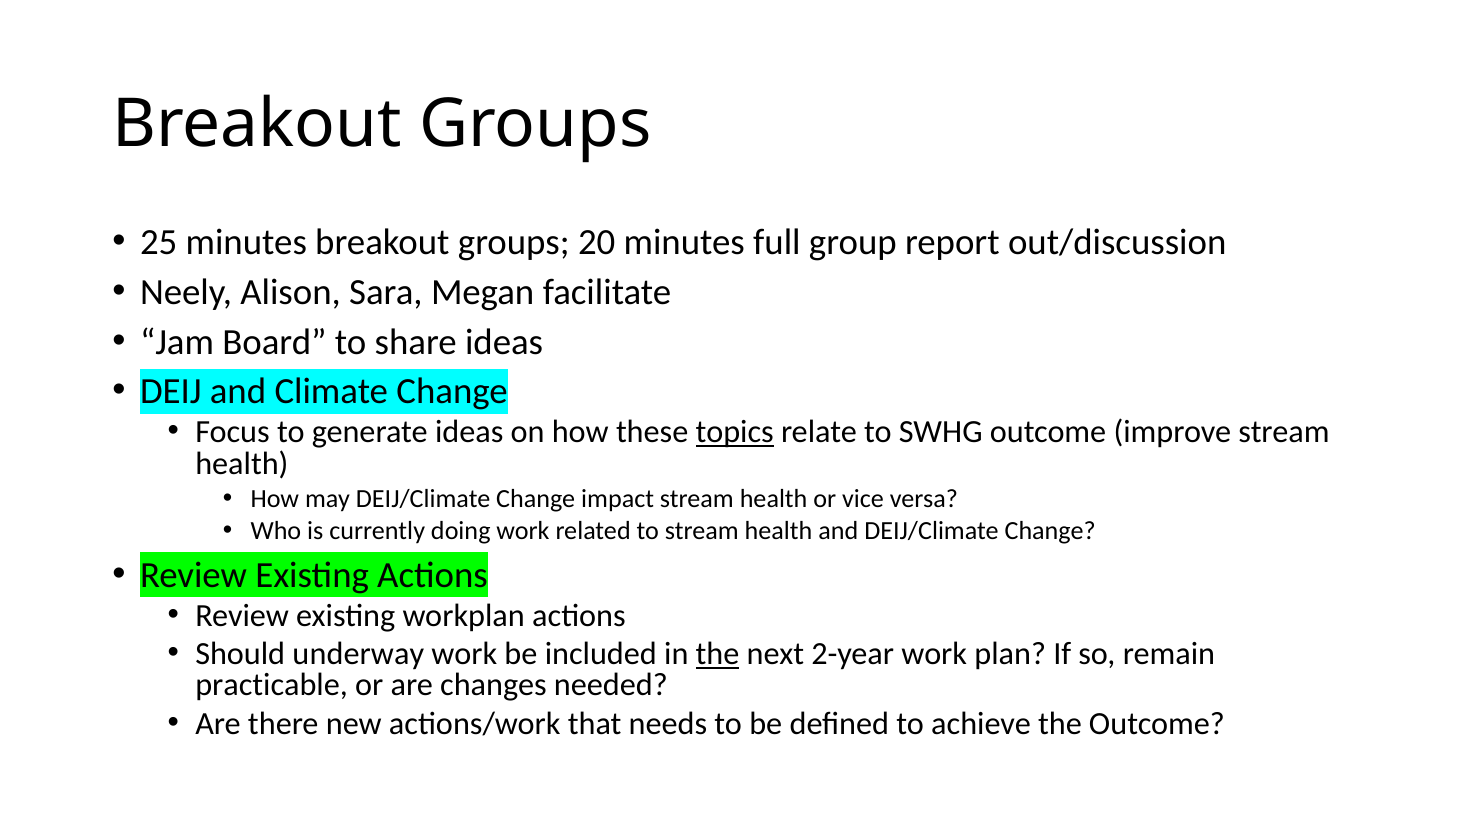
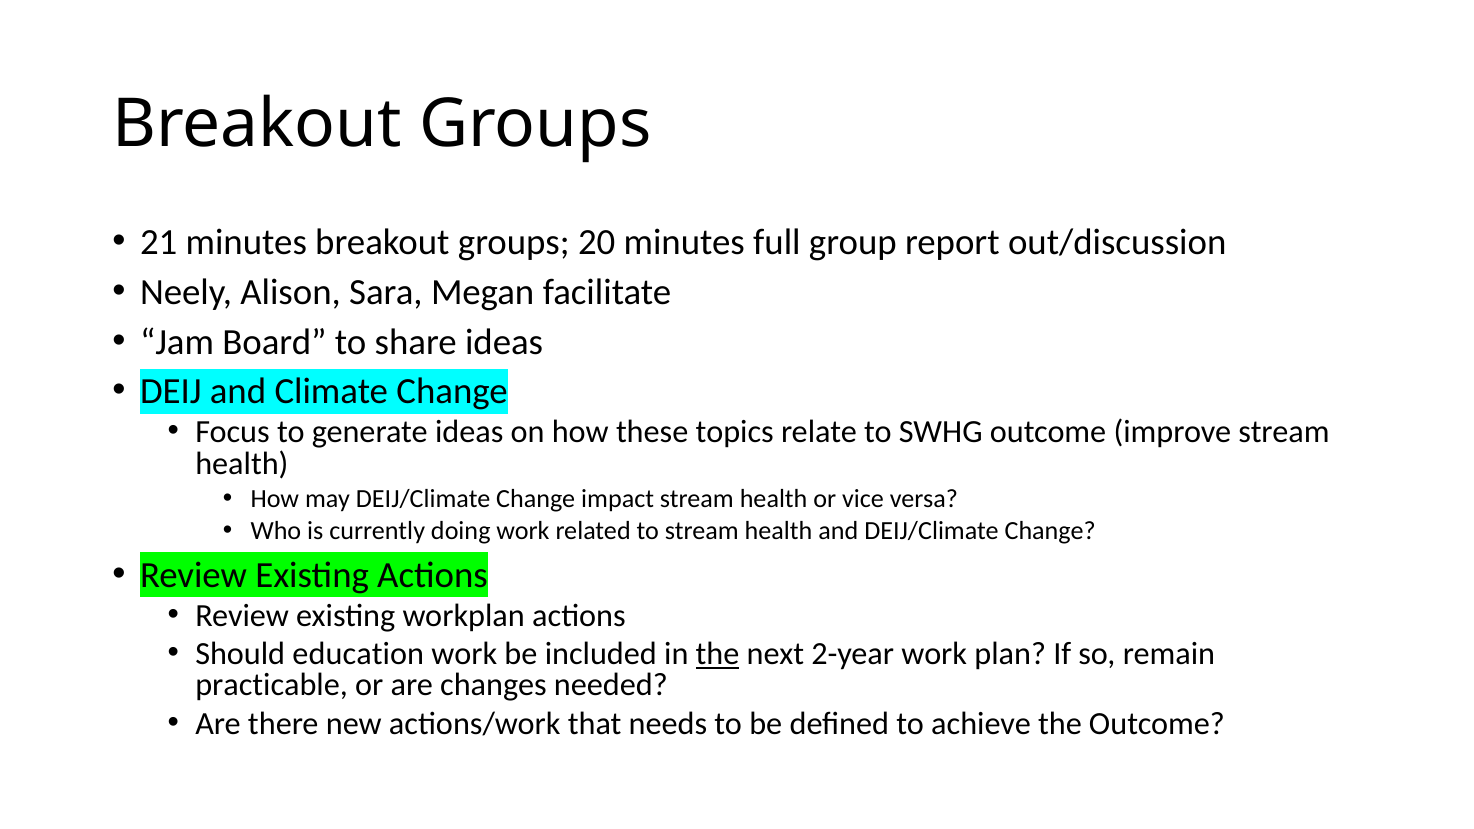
25: 25 -> 21
topics underline: present -> none
underway: underway -> education
